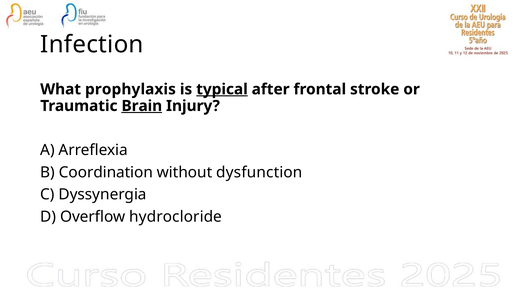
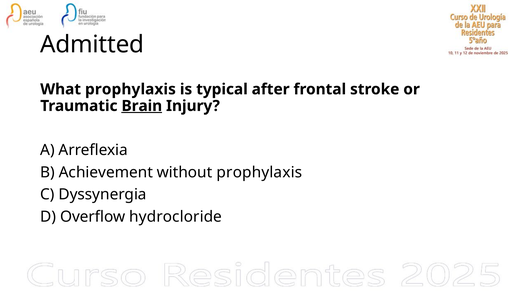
Infection: Infection -> Admitted
typical underline: present -> none
Coordination: Coordination -> Achievement
without dysfunction: dysfunction -> prophylaxis
